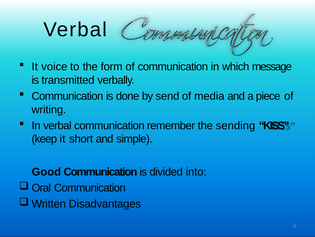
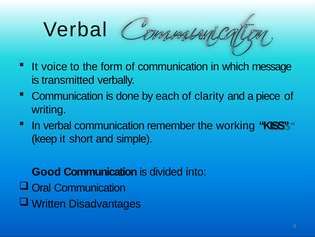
send: send -> each
media: media -> clarity
sending: sending -> working
